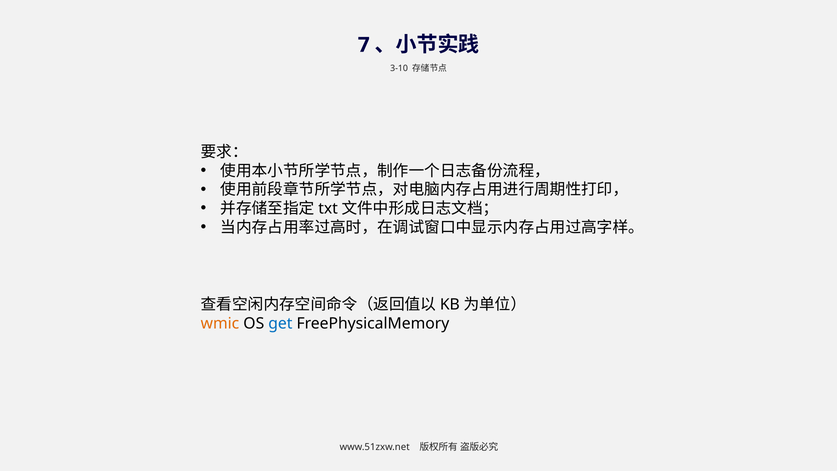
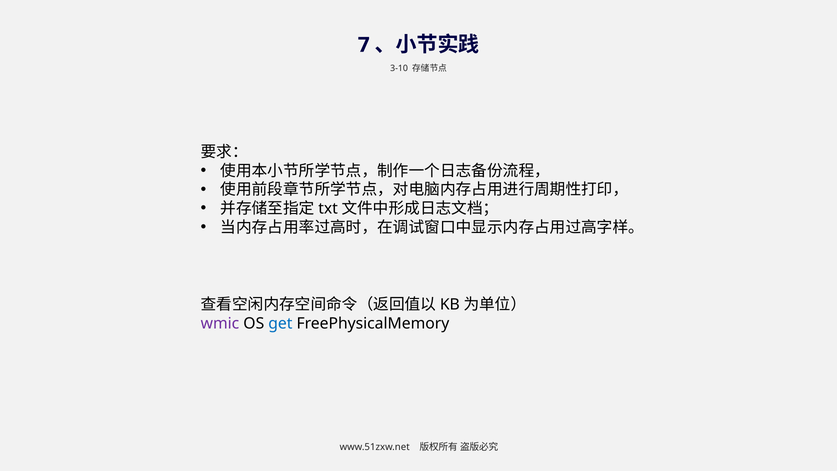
wmic colour: orange -> purple
